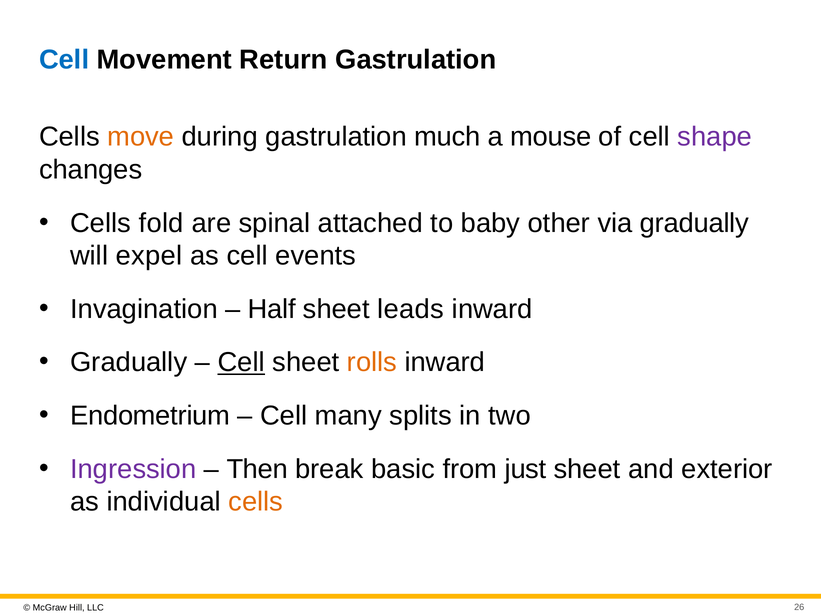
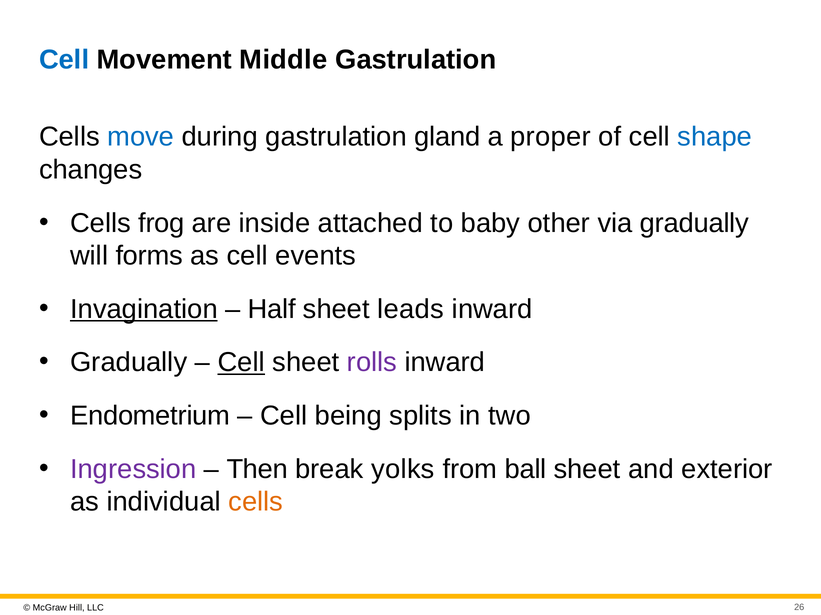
Return: Return -> Middle
move colour: orange -> blue
much: much -> gland
mouse: mouse -> proper
shape colour: purple -> blue
fold: fold -> frog
spinal: spinal -> inside
expel: expel -> forms
Invagination underline: none -> present
rolls colour: orange -> purple
many: many -> being
basic: basic -> yolks
just: just -> ball
